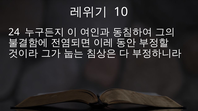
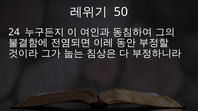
10: 10 -> 50
